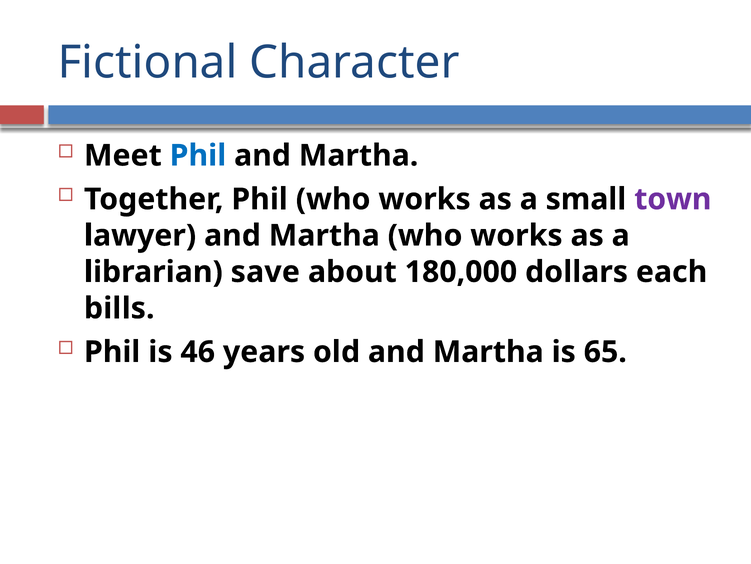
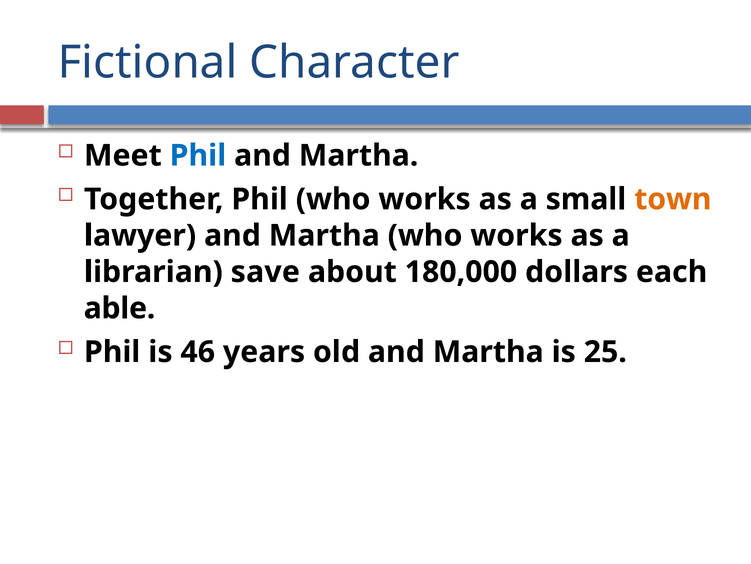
town colour: purple -> orange
bills: bills -> able
65: 65 -> 25
